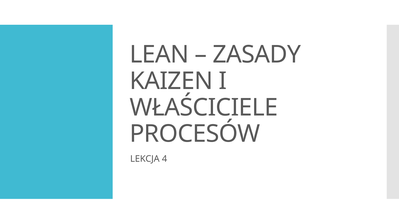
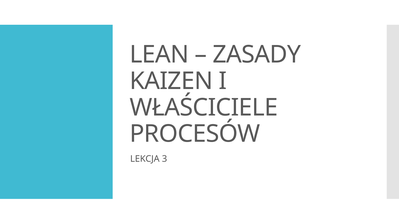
4: 4 -> 3
